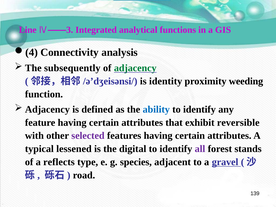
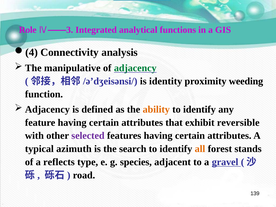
Line: Line -> Role
subsequently: subsequently -> manipulative
ability colour: blue -> orange
lessened: lessened -> azimuth
digital: digital -> search
all colour: purple -> orange
